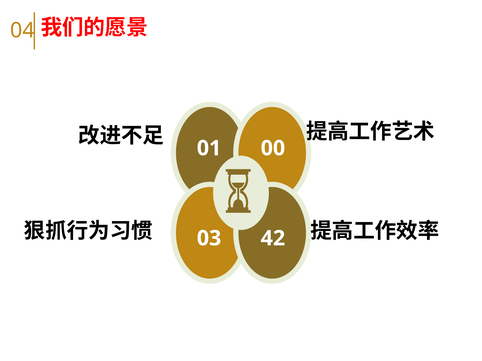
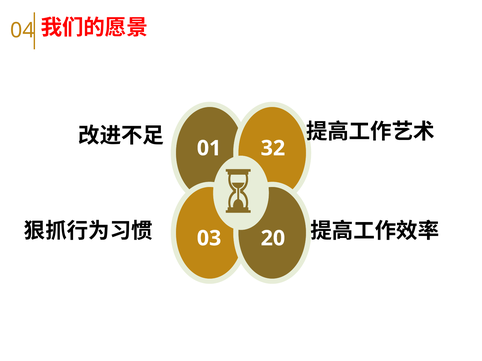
00: 00 -> 32
42: 42 -> 20
